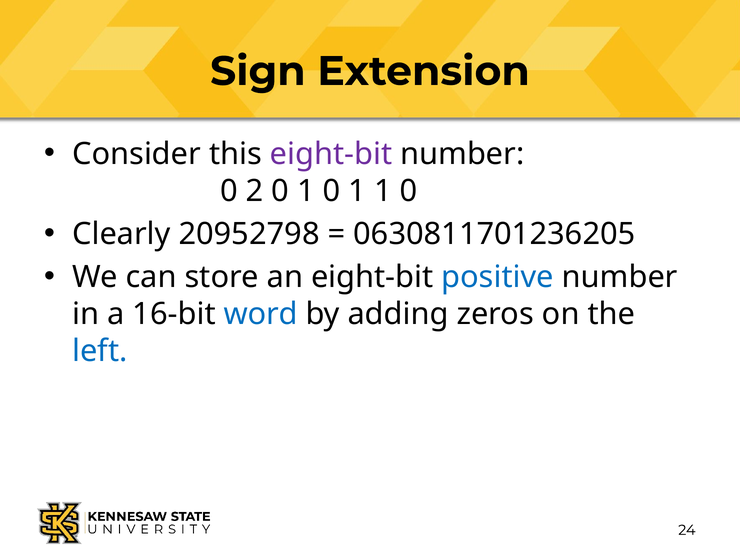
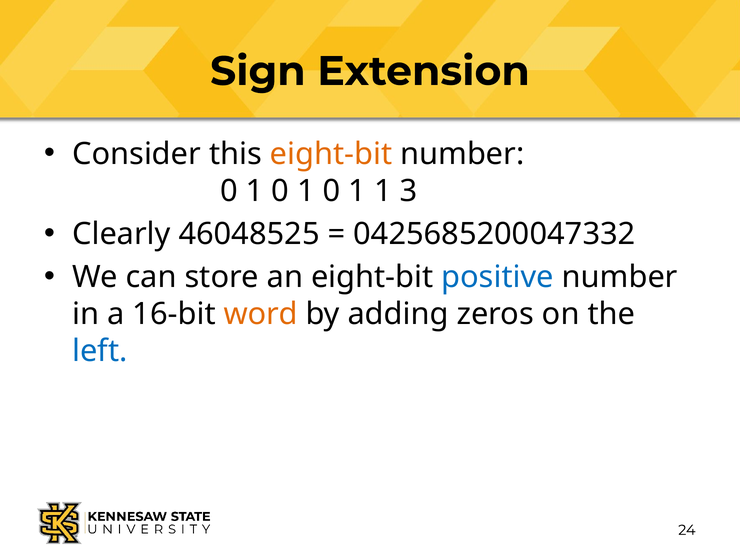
eight-bit at (331, 154) colour: purple -> orange
2 at (255, 191): 2 -> 1
1 1 0: 0 -> 3
20952798: 20952798 -> 46048525
0630811701236205: 0630811701236205 -> 0425685200047332
word colour: blue -> orange
